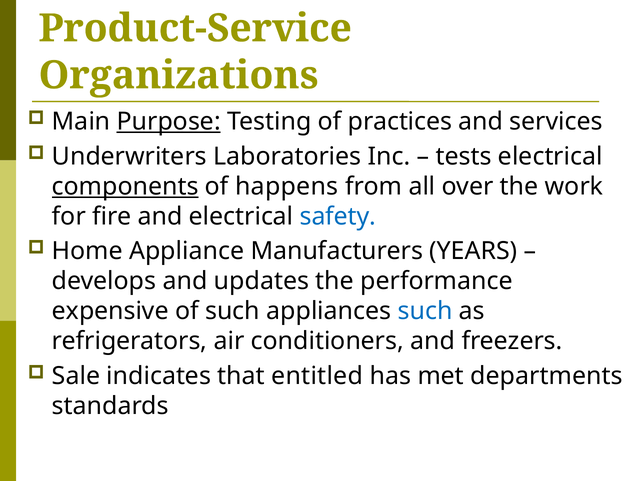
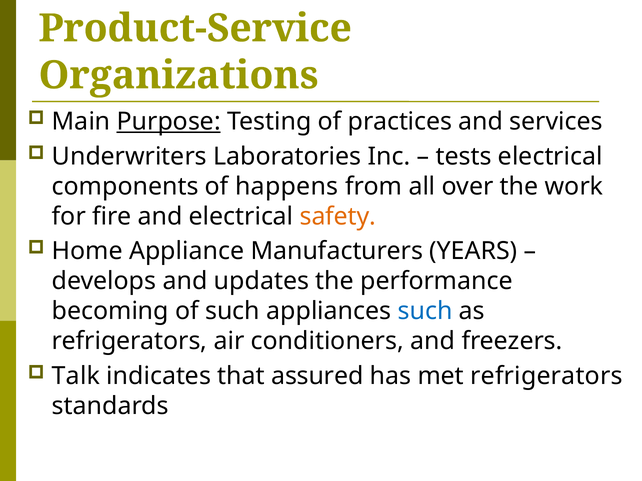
components underline: present -> none
safety colour: blue -> orange
expensive: expensive -> becoming
Sale: Sale -> Talk
entitled: entitled -> assured
met departments: departments -> refrigerators
